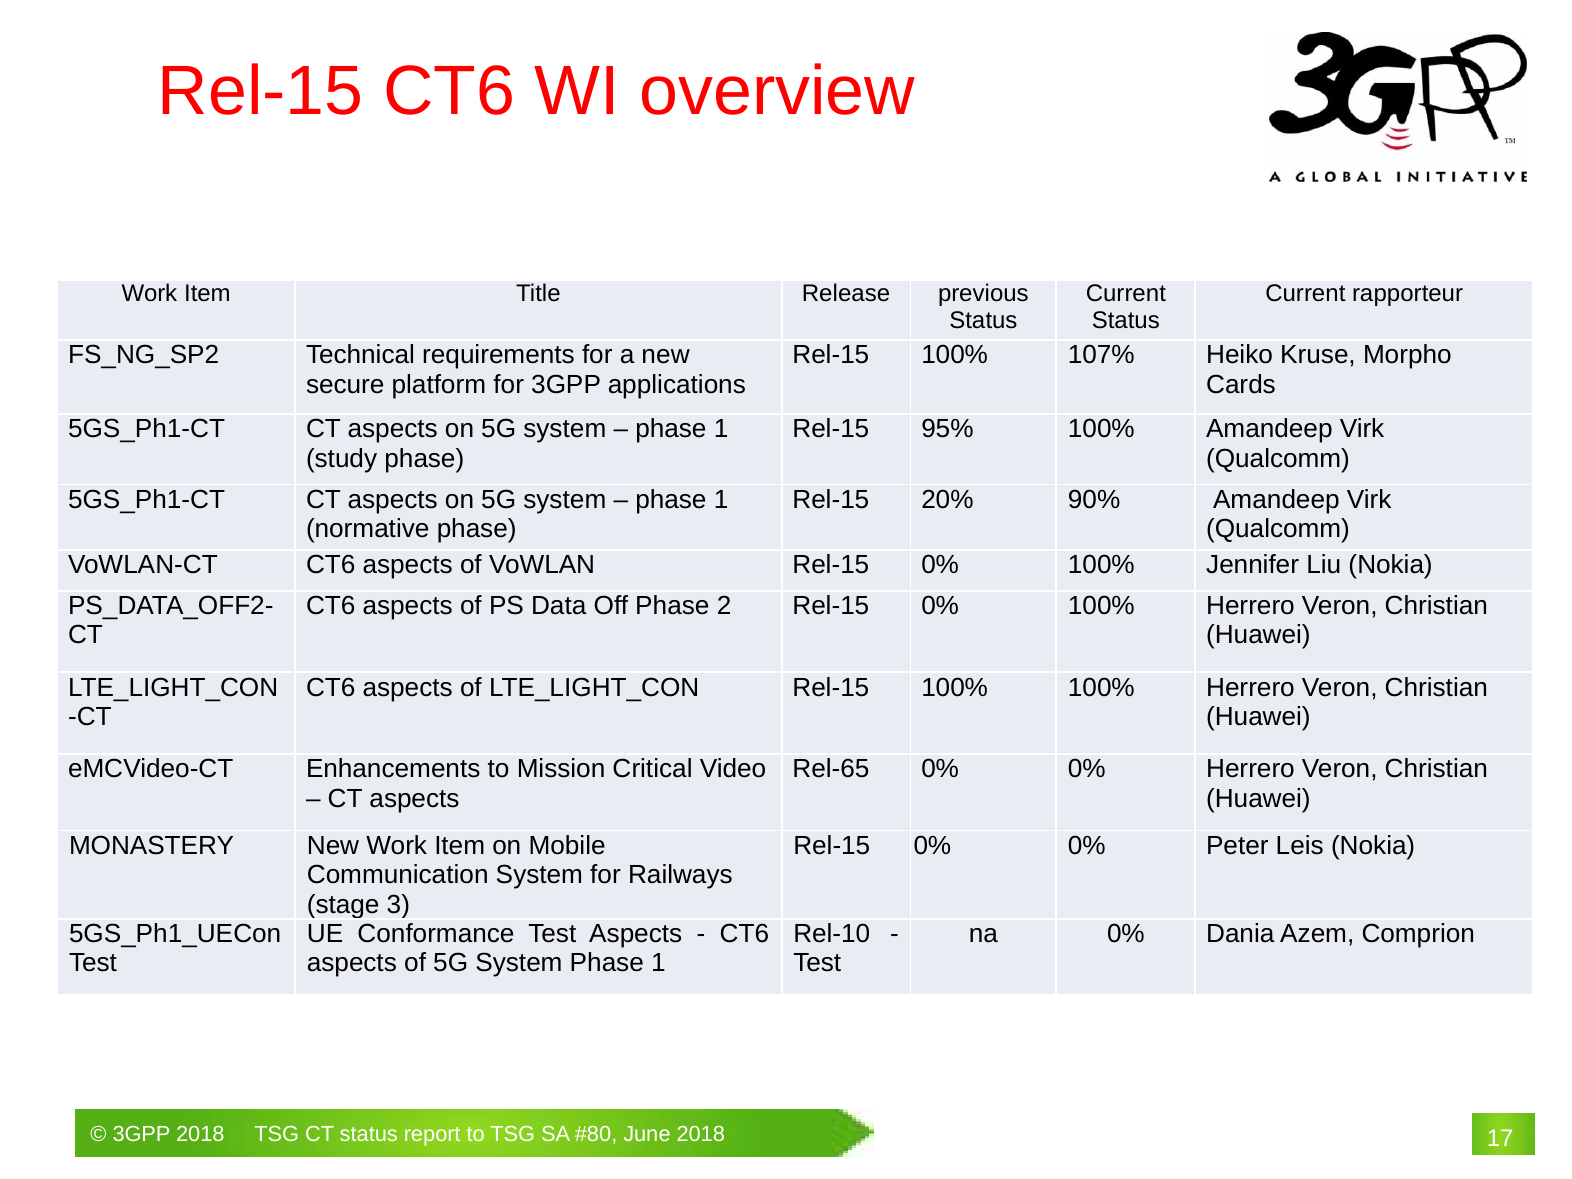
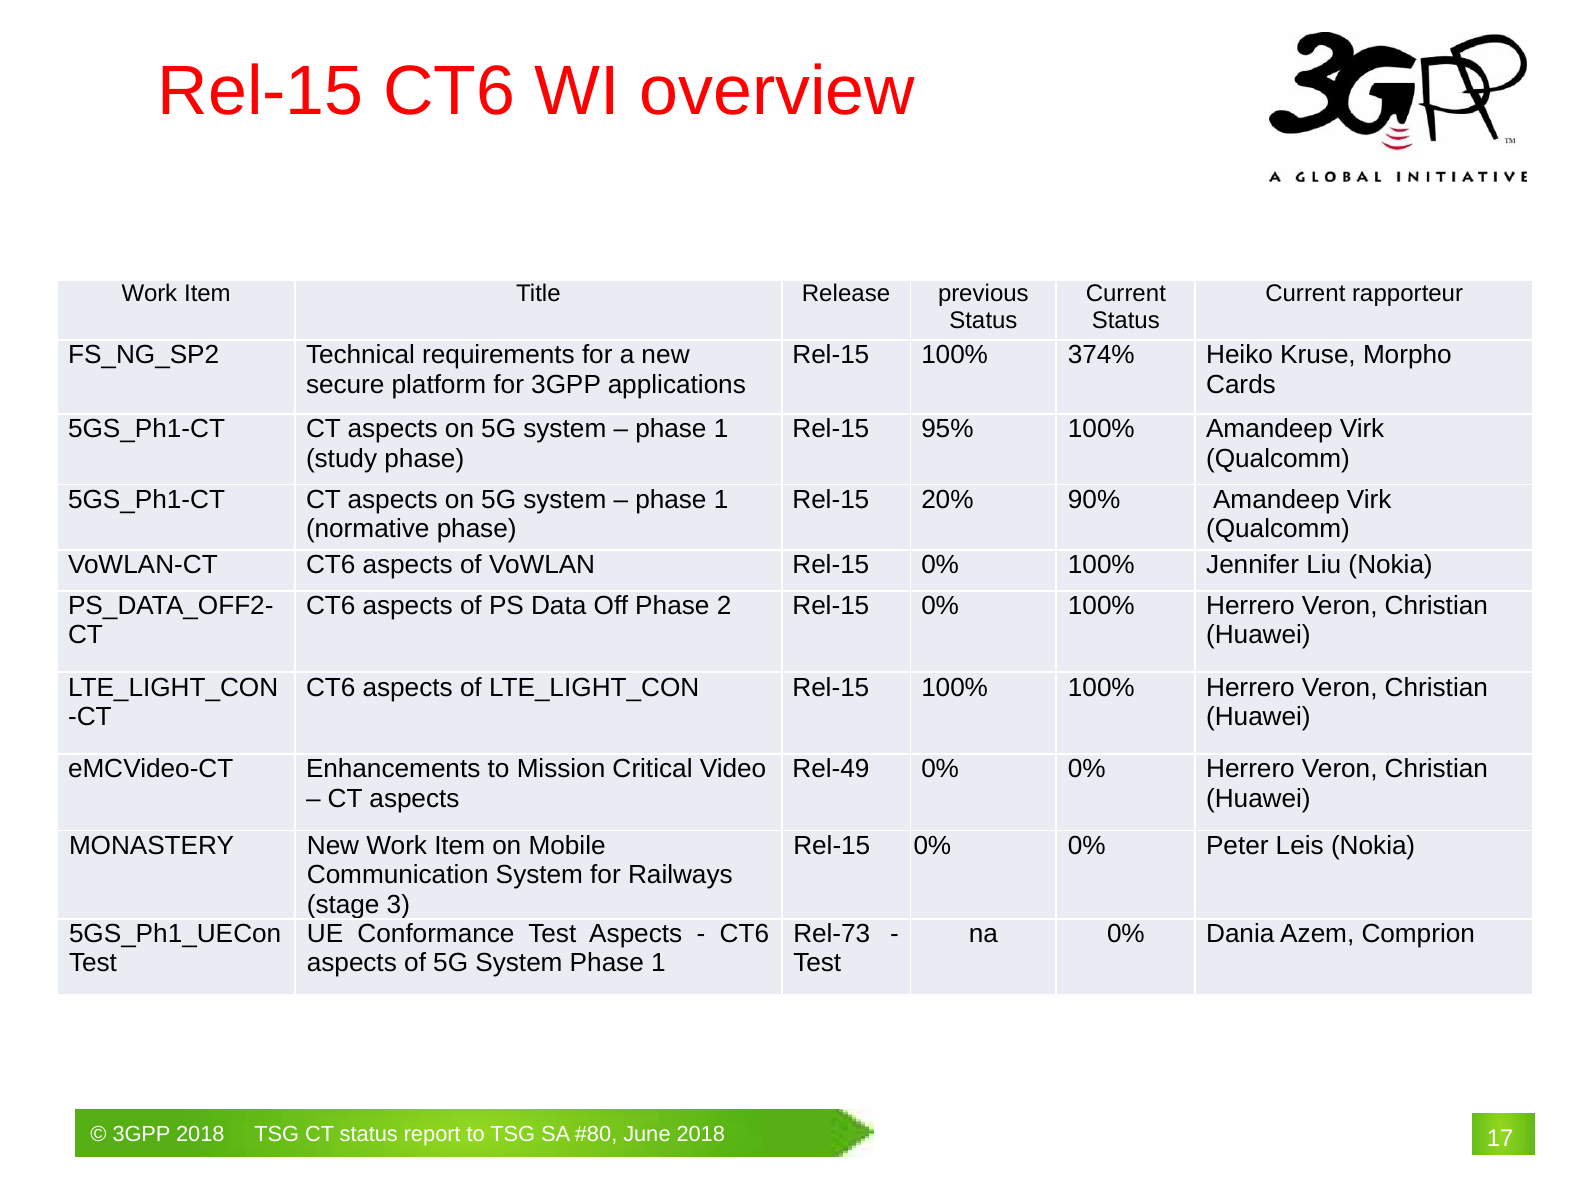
107%: 107% -> 374%
Rel-65: Rel-65 -> Rel-49
Rel-10: Rel-10 -> Rel-73
